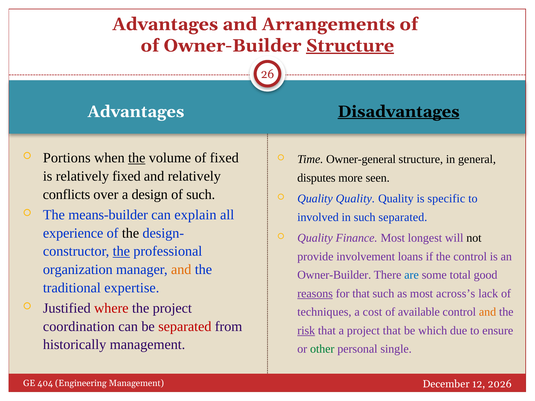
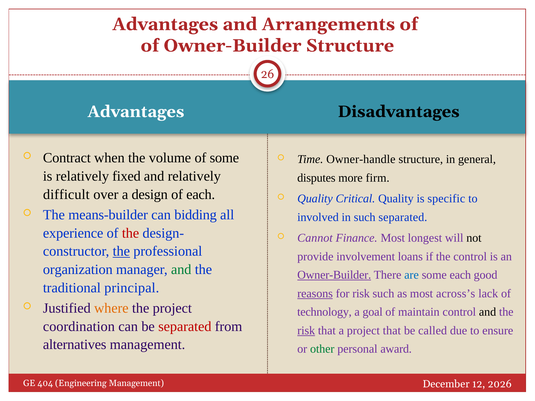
Structure at (350, 46) underline: present -> none
Disadvantages underline: present -> none
Portions: Portions -> Contract
the at (137, 158) underline: present -> none
of fixed: fixed -> some
Owner-general: Owner-general -> Owner-handle
seen: seen -> firm
conflicts: conflicts -> difficult
of such: such -> each
Quality at (355, 199): Quality -> Critical
explain: explain -> bidding
the at (131, 233) colour: black -> red
Quality at (315, 238): Quality -> Cannot
and at (181, 270) colour: orange -> green
Owner-Builder at (334, 275) underline: none -> present
some total: total -> each
expertise: expertise -> principal
for that: that -> risk
where colour: red -> orange
techniques: techniques -> technology
cost: cost -> goal
available: available -> maintain
and at (488, 312) colour: orange -> black
which: which -> called
historically: historically -> alternatives
single: single -> award
